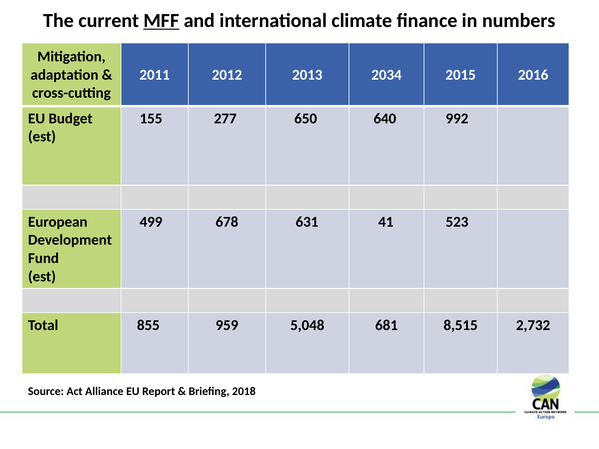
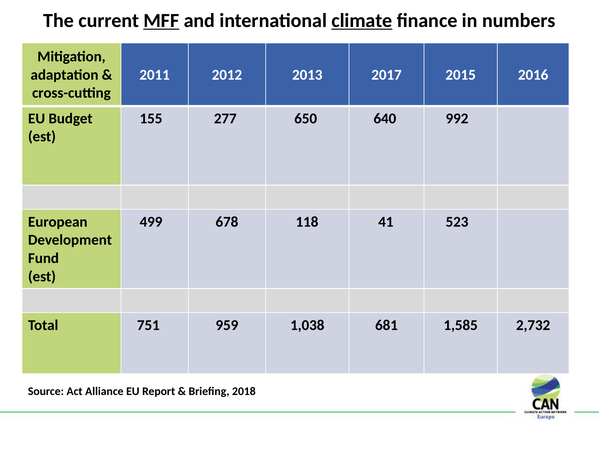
climate underline: none -> present
2034: 2034 -> 2017
631: 631 -> 118
855: 855 -> 751
5,048: 5,048 -> 1,038
8,515: 8,515 -> 1,585
